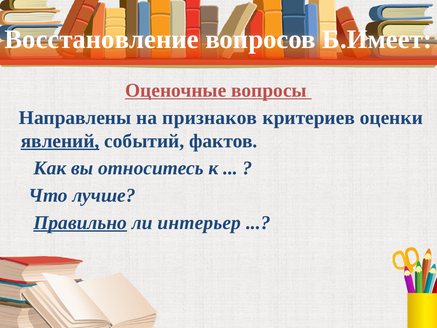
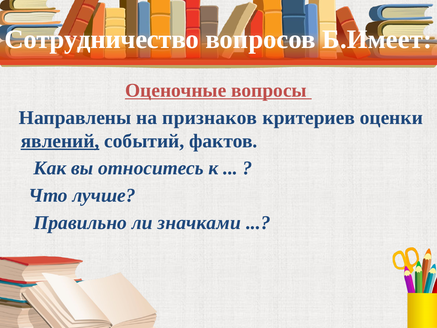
Восстановление: Восстановление -> Сотрудничество
Правильно underline: present -> none
интерьер: интерьер -> значками
